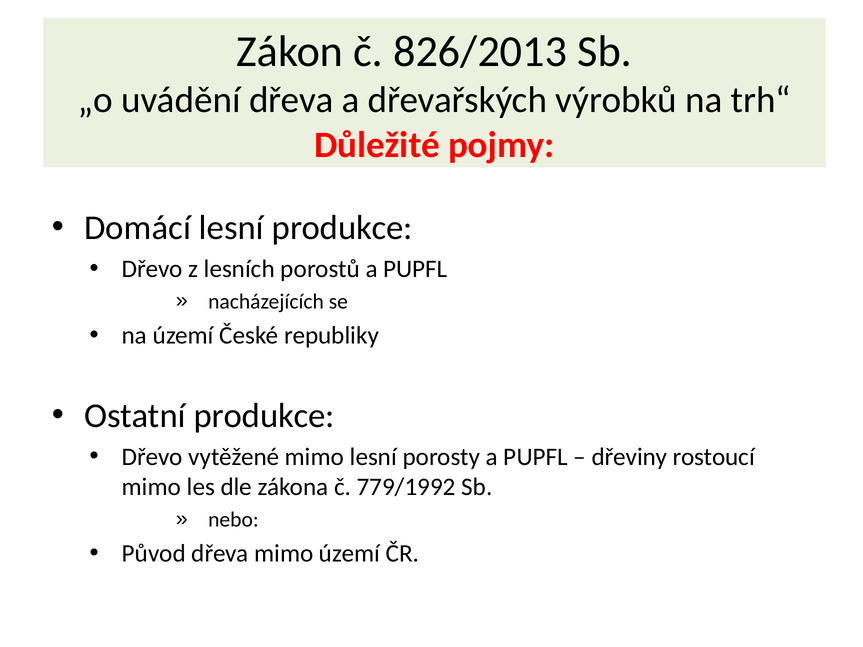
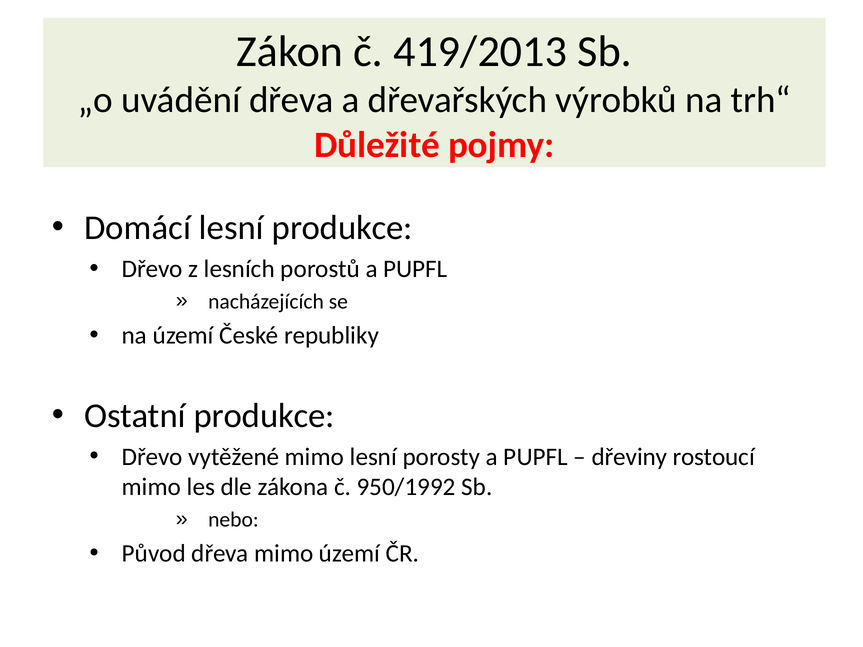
826/2013: 826/2013 -> 419/2013
779/1992: 779/1992 -> 950/1992
